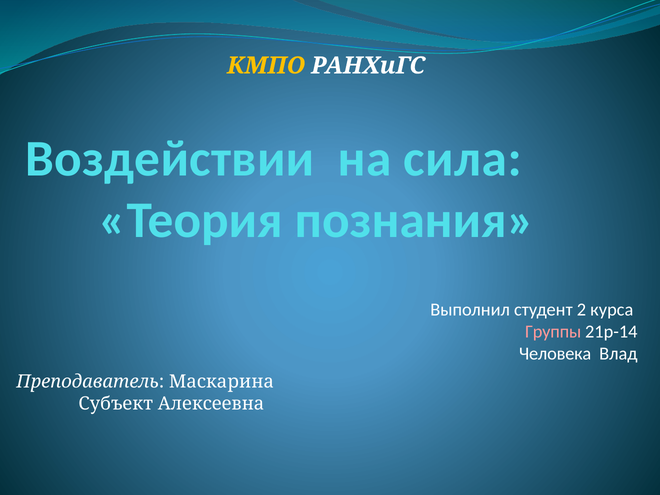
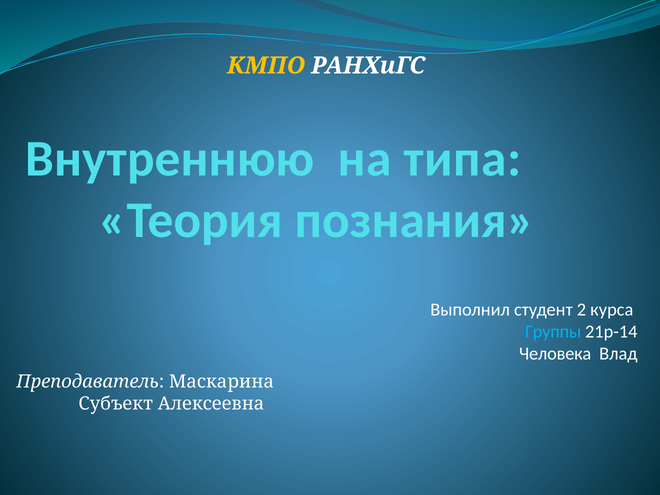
Воздействии: Воздействии -> Внутреннюю
сила: сила -> типа
Группы colour: pink -> light blue
